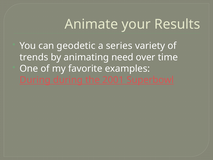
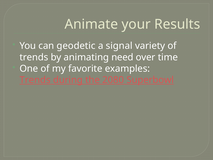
series: series -> signal
During at (35, 80): During -> Trends
2001: 2001 -> 2080
